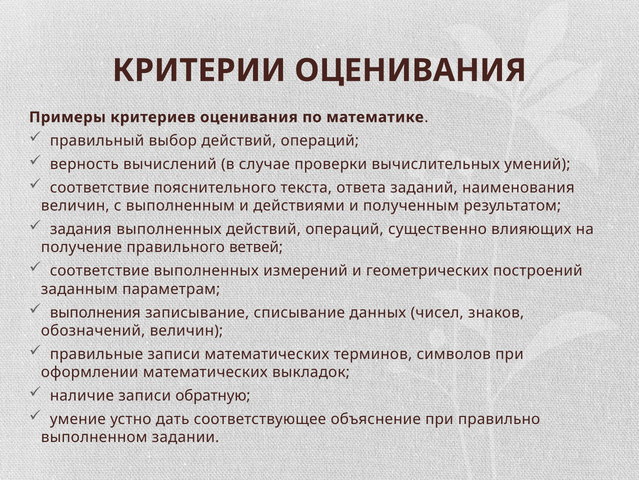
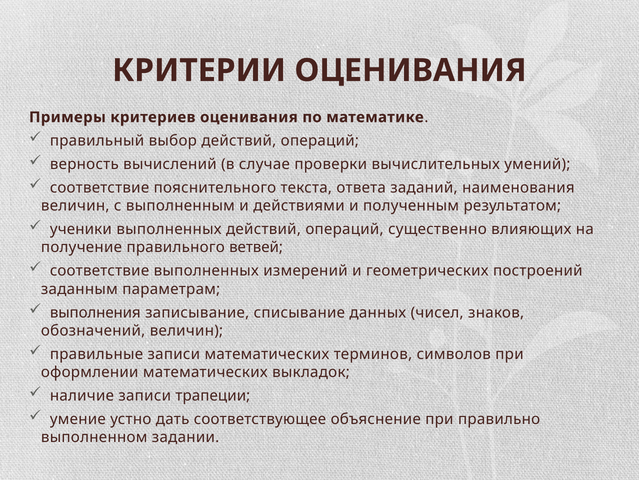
задания: задания -> ученики
обратную: обратную -> трапеции
